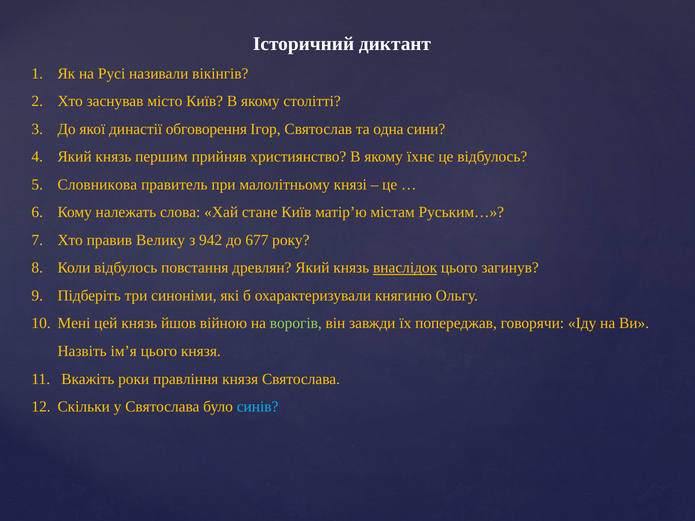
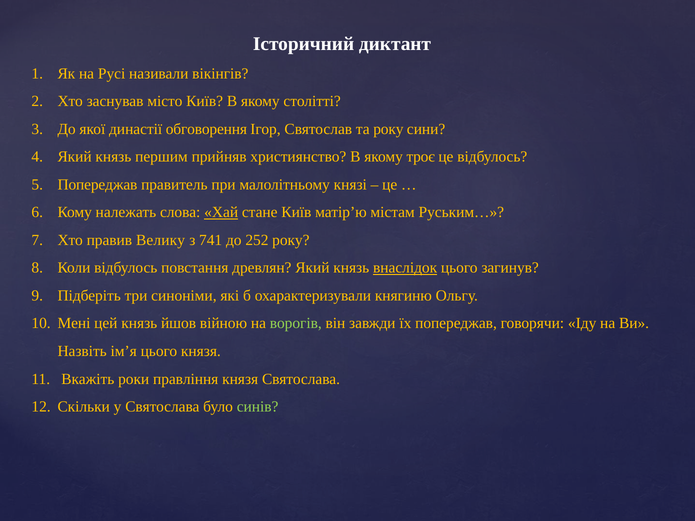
та одна: одна -> року
їхнє: їхнє -> троє
Словникова at (97, 185): Словникова -> Попереджав
Хай underline: none -> present
942: 942 -> 741
677: 677 -> 252
синів colour: light blue -> light green
